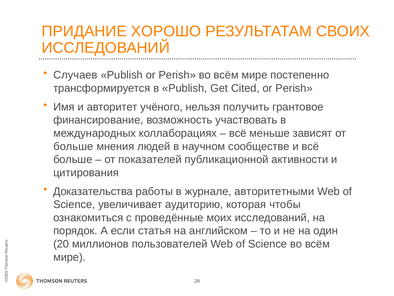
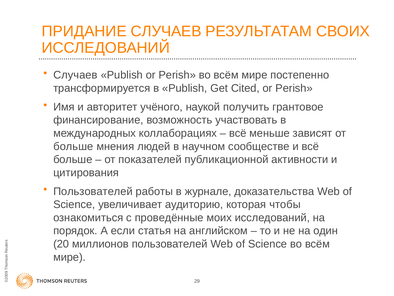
ПРИДАНИЕ ХОРОШО: ХОРОШО -> СЛУЧАЕВ
нельзя: нельзя -> наукой
Доказательства at (93, 191): Доказательства -> Пользователей
авторитетными: авторитетными -> доказательства
